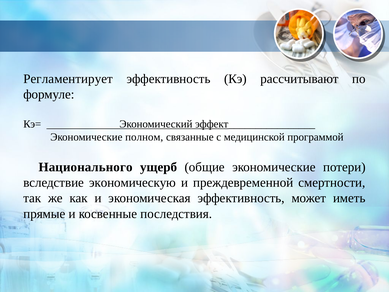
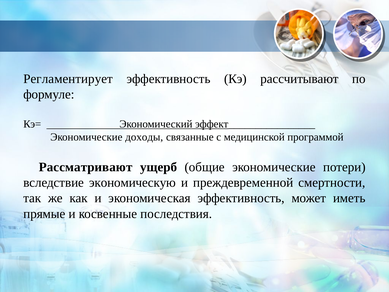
полном: полном -> доходы
Национального: Национального -> Рассматривают
